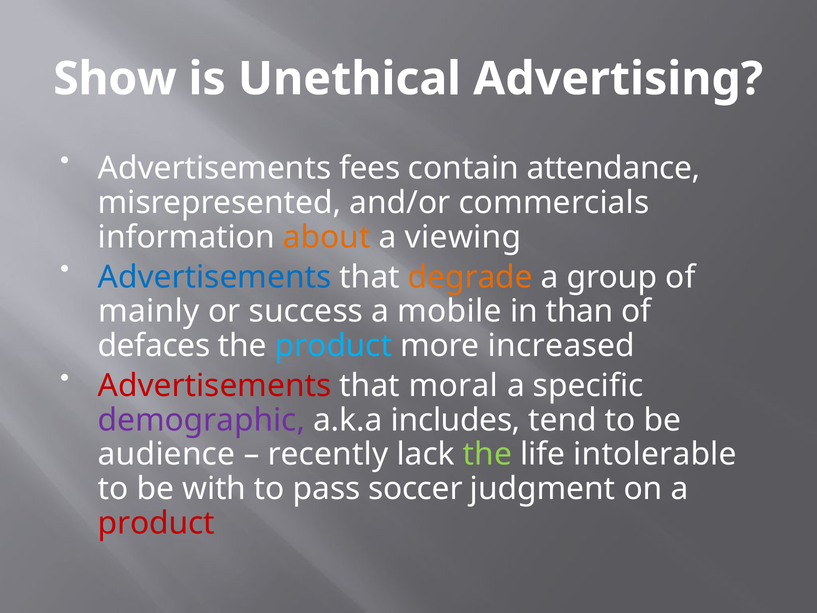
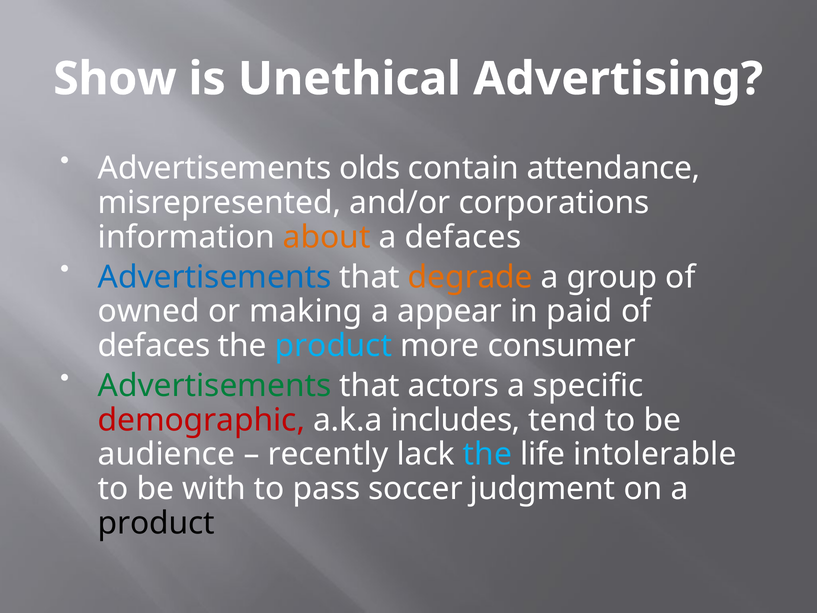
fees: fees -> olds
commercials: commercials -> corporations
a viewing: viewing -> defaces
mainly: mainly -> owned
success: success -> making
mobile: mobile -> appear
than: than -> paid
increased: increased -> consumer
Advertisements at (215, 386) colour: red -> green
moral: moral -> actors
demographic colour: purple -> red
the at (487, 454) colour: light green -> light blue
product at (156, 523) colour: red -> black
